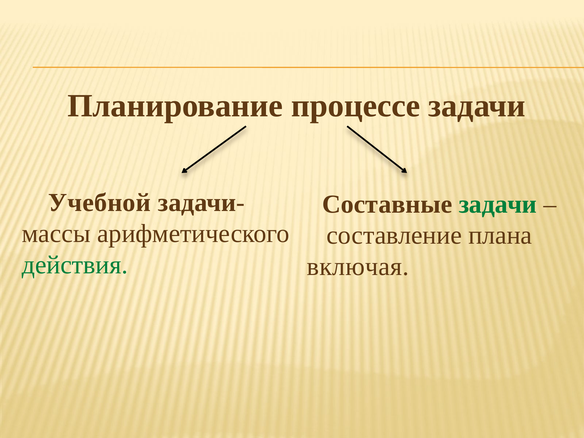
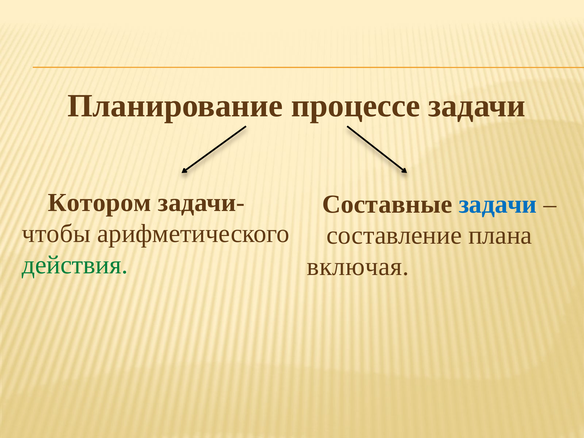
Учебной: Учебной -> Котором
задачи at (498, 204) colour: green -> blue
массы: массы -> чтобы
